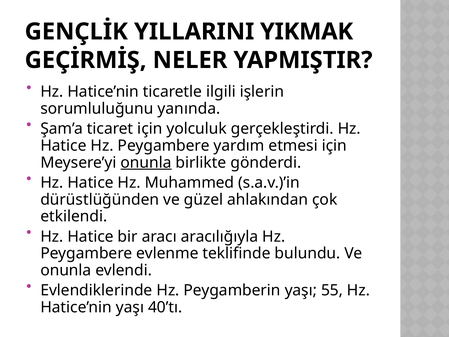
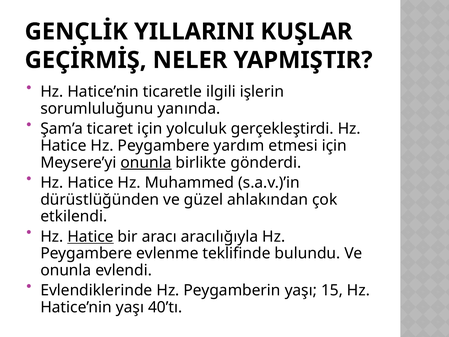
YIKMAK: YIKMAK -> KUŞLAR
Hatice at (91, 236) underline: none -> present
55: 55 -> 15
